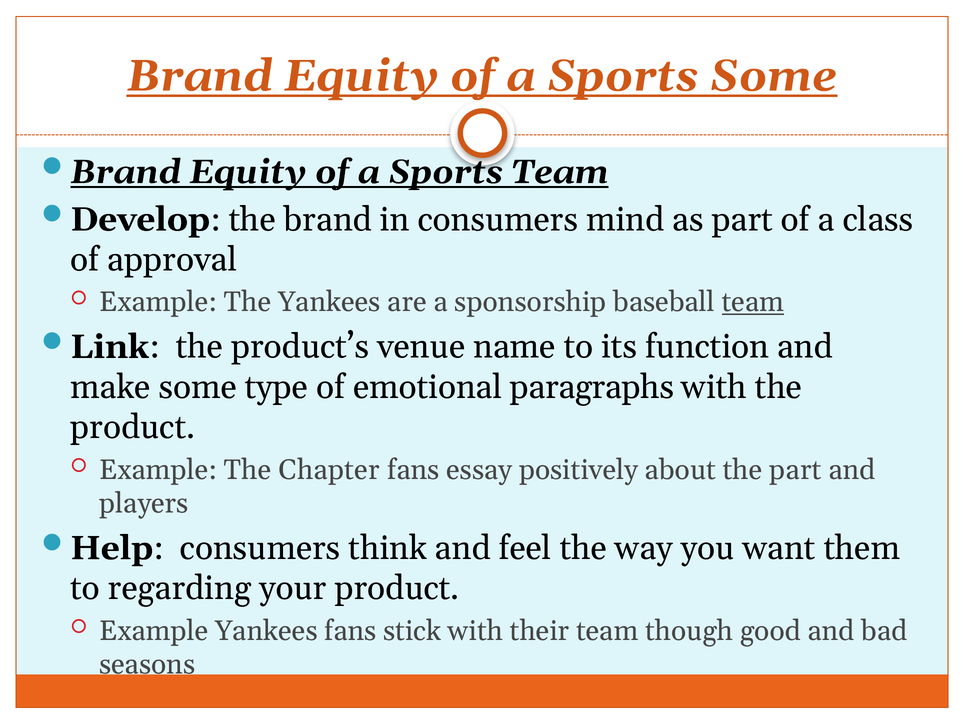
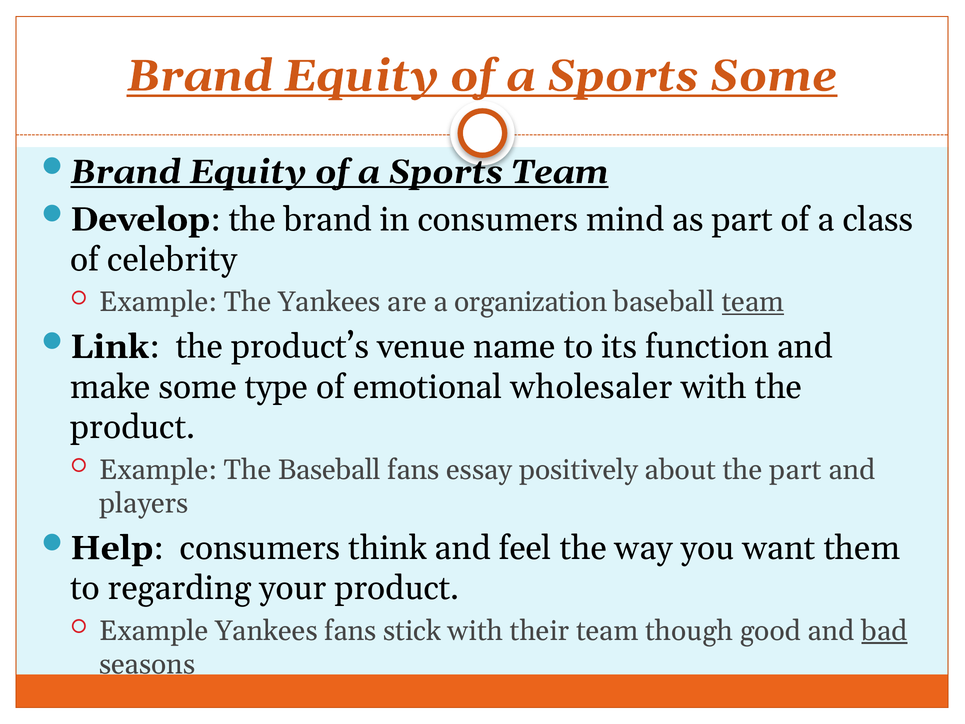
approval: approval -> celebrity
sponsorship: sponsorship -> organization
paragraphs: paragraphs -> wholesaler
The Chapter: Chapter -> Baseball
bad underline: none -> present
